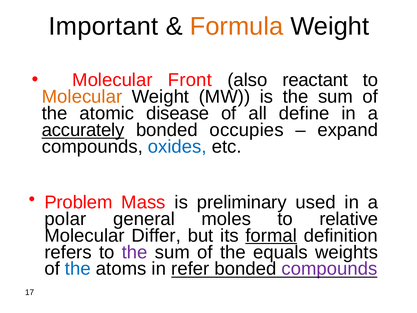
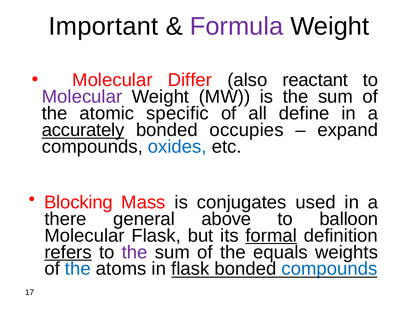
Formula colour: orange -> purple
Front: Front -> Differ
Molecular at (82, 97) colour: orange -> purple
disease: disease -> specific
Problem: Problem -> Blocking
preliminary: preliminary -> conjugates
polar: polar -> there
moles: moles -> above
relative: relative -> balloon
Molecular Differ: Differ -> Flask
refers underline: none -> present
in refer: refer -> flask
compounds at (329, 269) colour: purple -> blue
